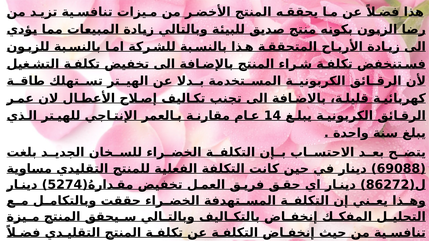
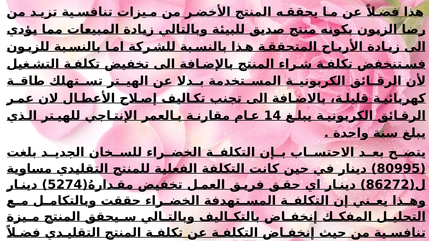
69088: 69088 -> 80995
